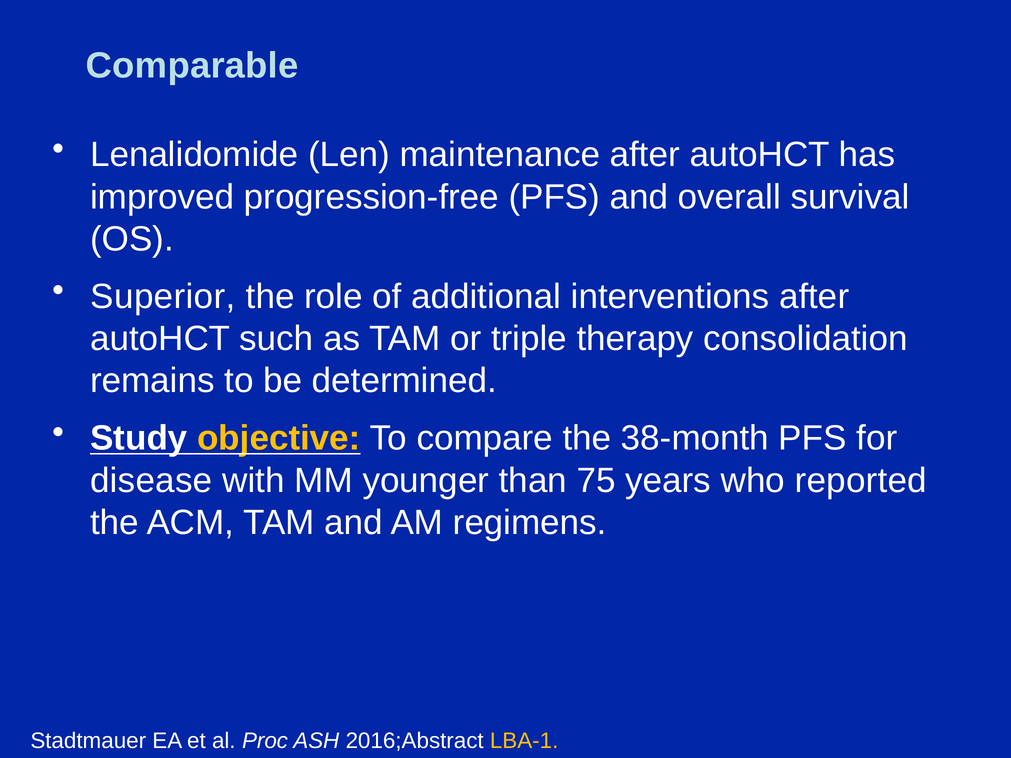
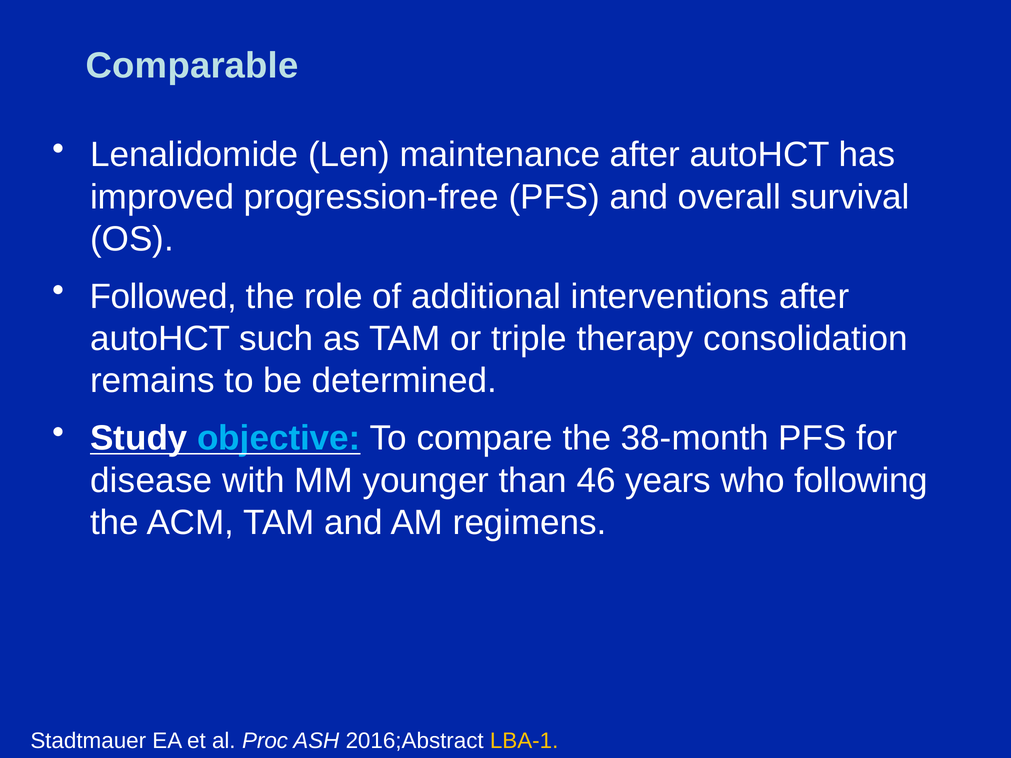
Superior: Superior -> Followed
objective colour: yellow -> light blue
75: 75 -> 46
reported: reported -> following
